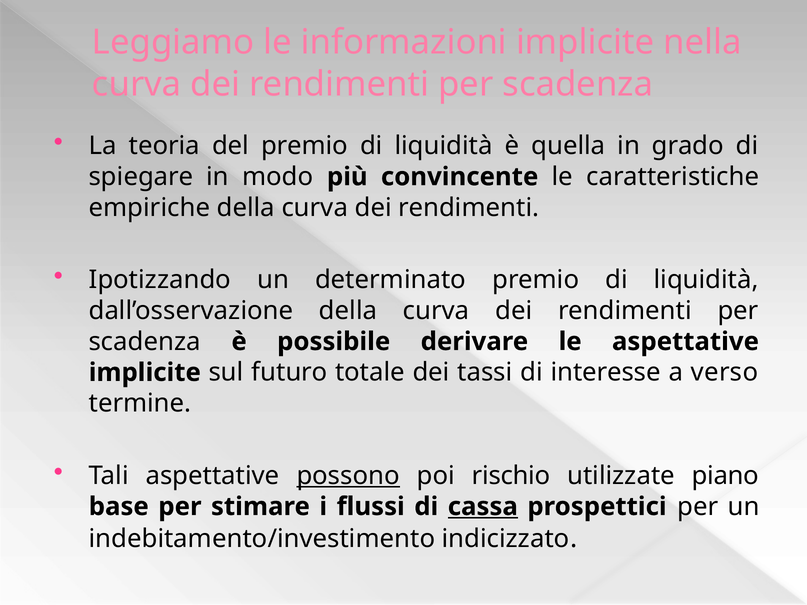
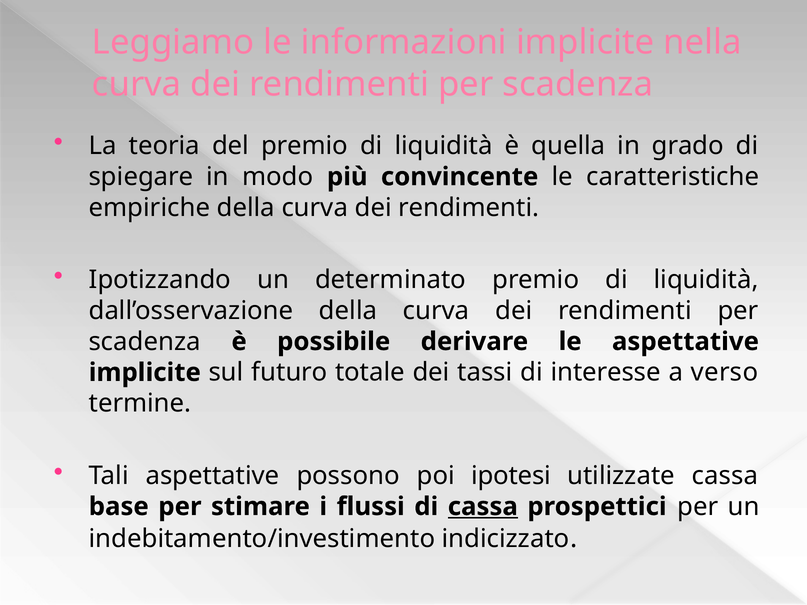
possono underline: present -> none
rischio: rischio -> ipotesi
utilizzate piano: piano -> cassa
